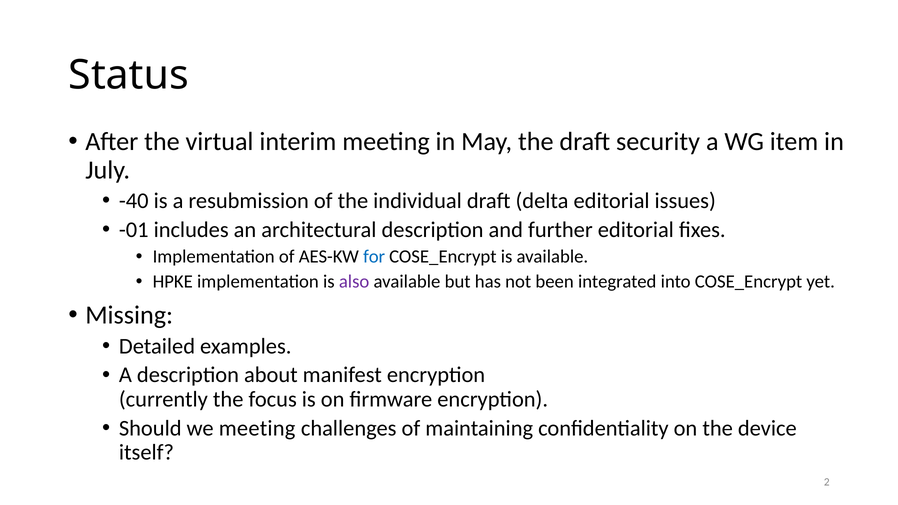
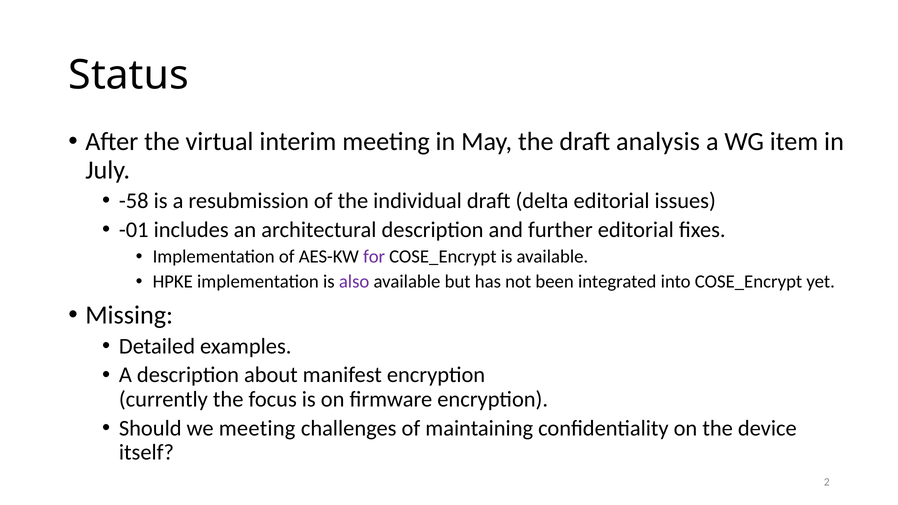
security: security -> analysis
-40: -40 -> -58
for colour: blue -> purple
